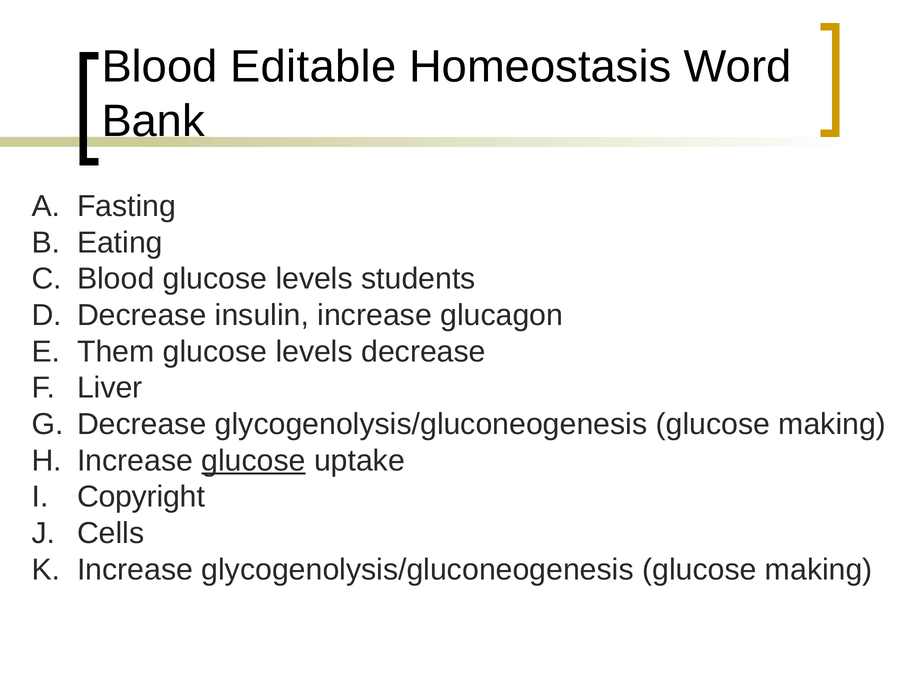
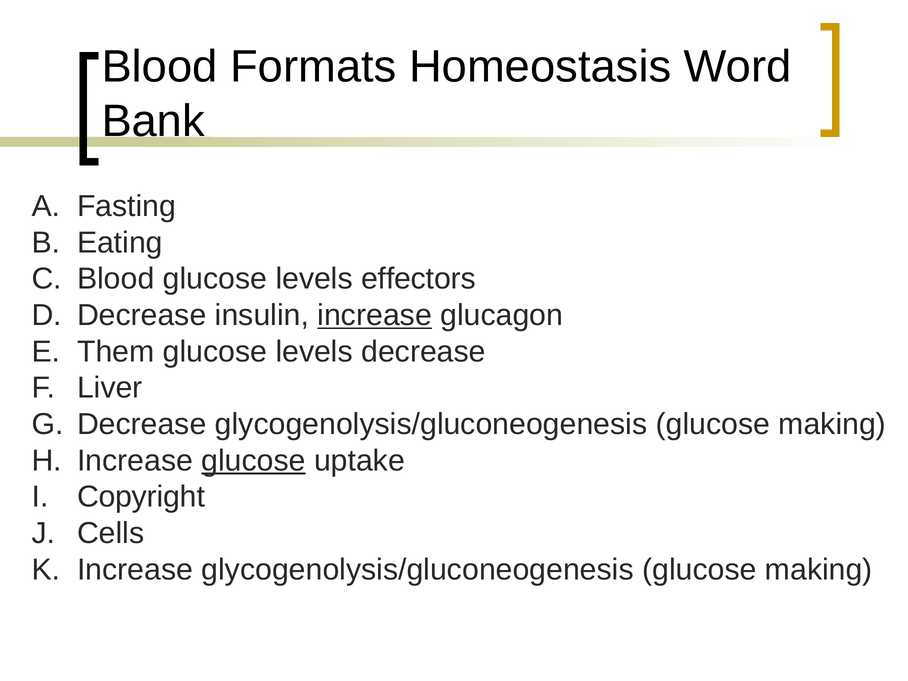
Editable: Editable -> Formats
students: students -> effectors
increase at (375, 315) underline: none -> present
